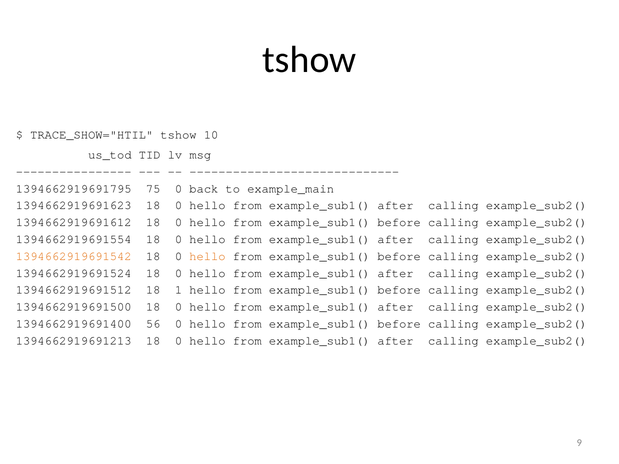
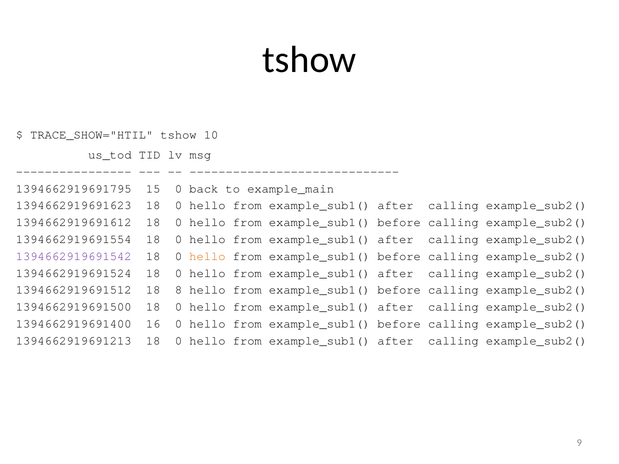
75: 75 -> 15
1394662919691542 colour: orange -> purple
1: 1 -> 8
56: 56 -> 16
